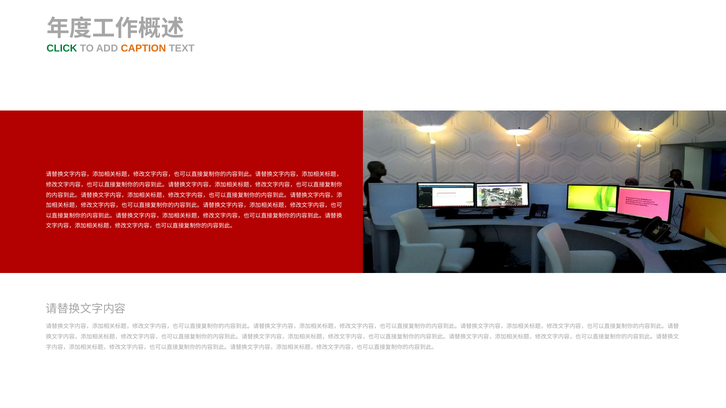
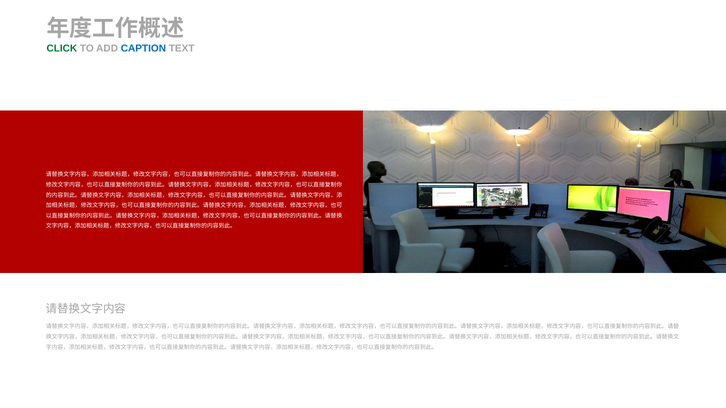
CAPTION colour: orange -> blue
